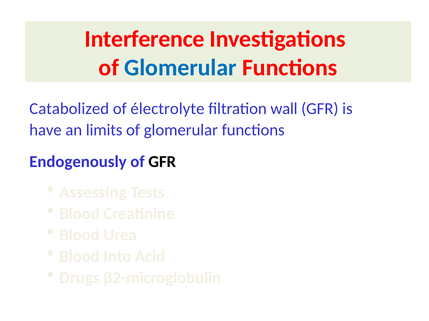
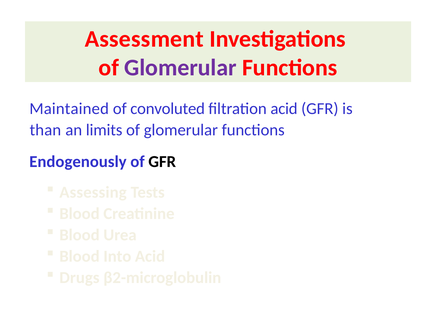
Interference: Interference -> Assessment
Glomerular at (180, 68) colour: blue -> purple
Catabolized: Catabolized -> Maintained
électrolyte: électrolyte -> convoluted
filtration wall: wall -> acid
have: have -> than
